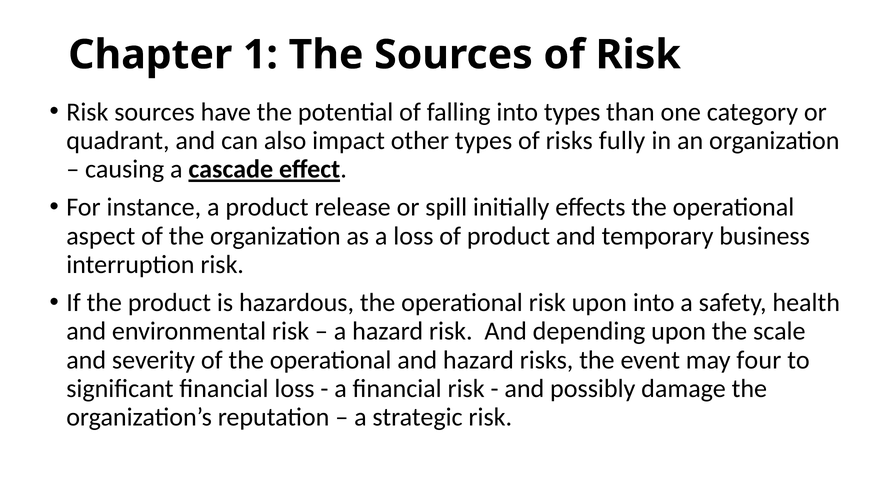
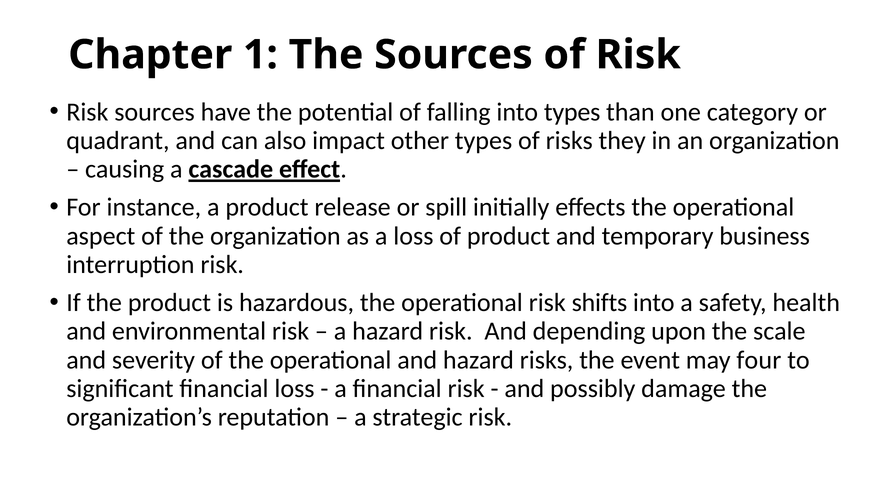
fully: fully -> they
risk upon: upon -> shifts
